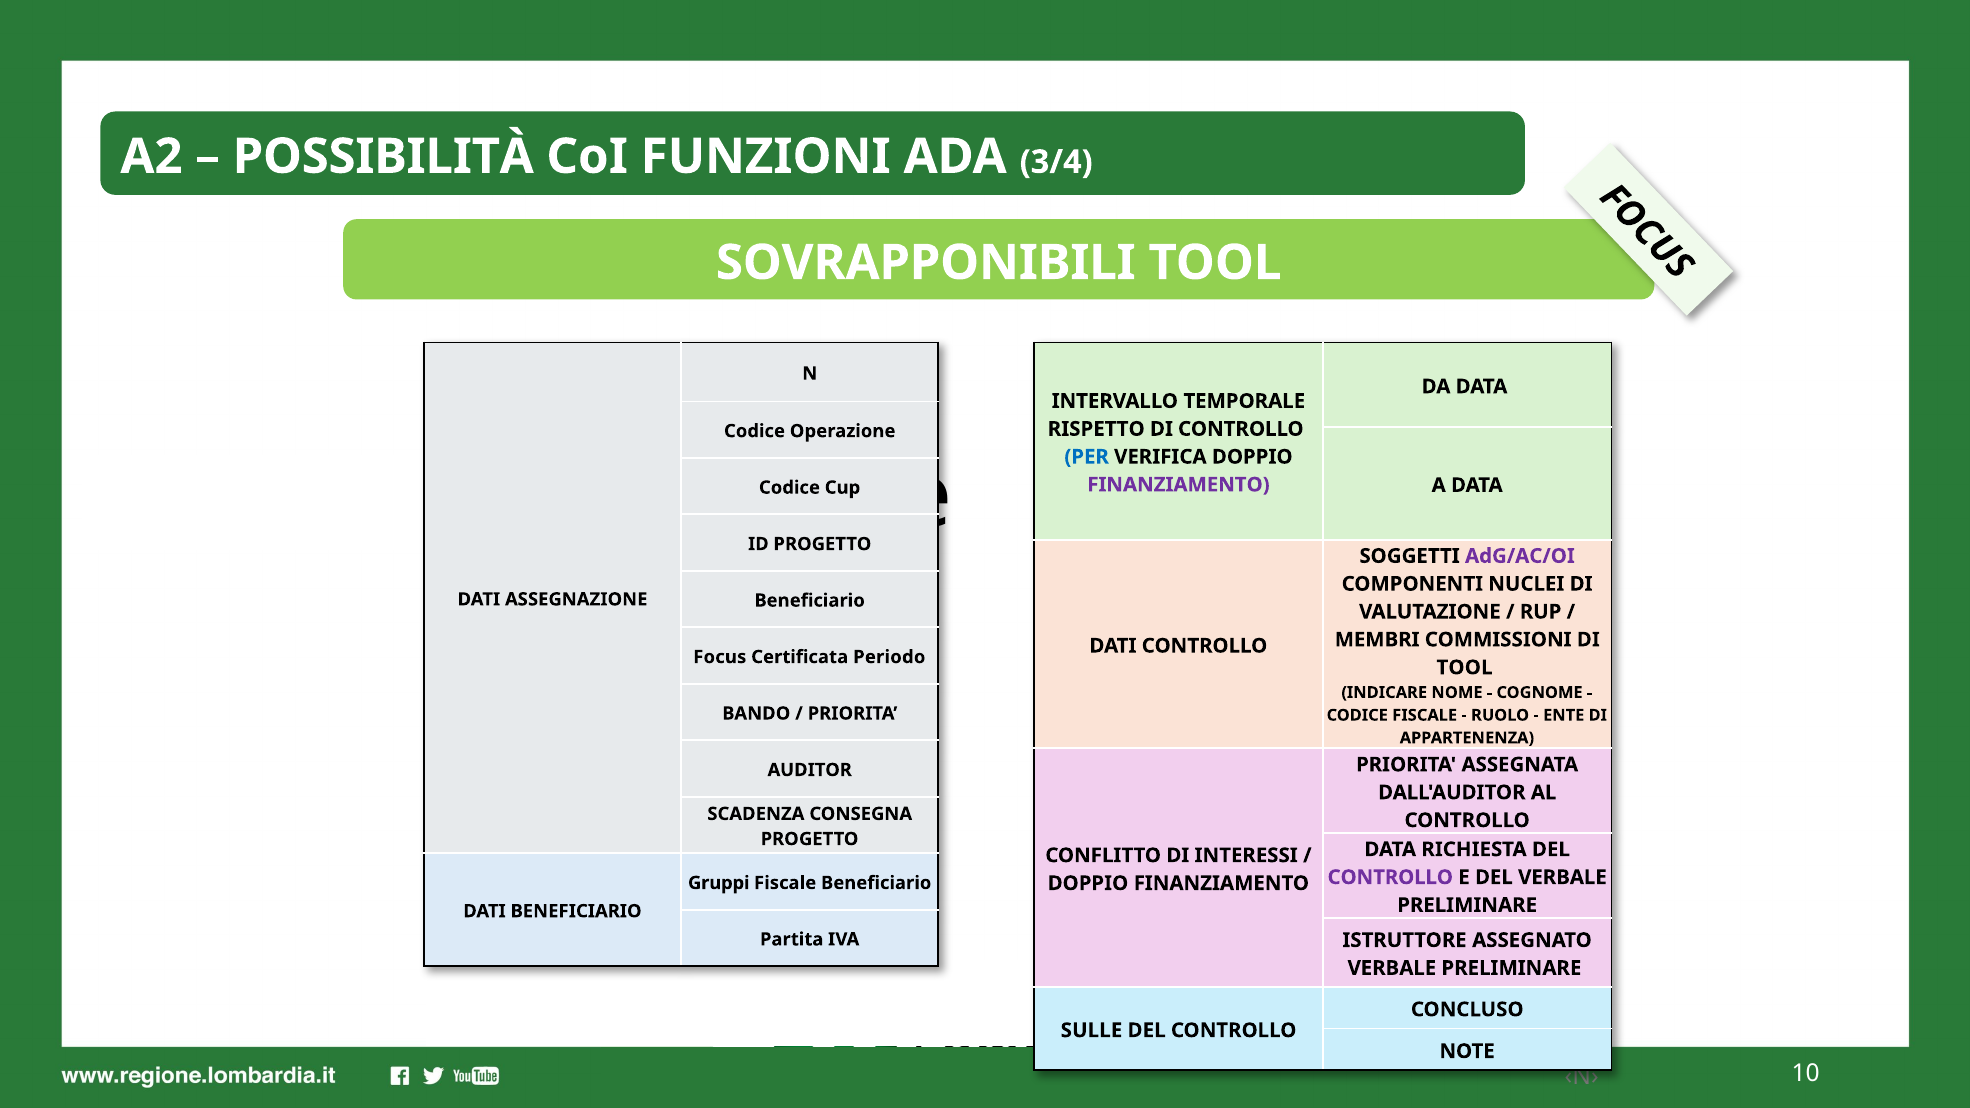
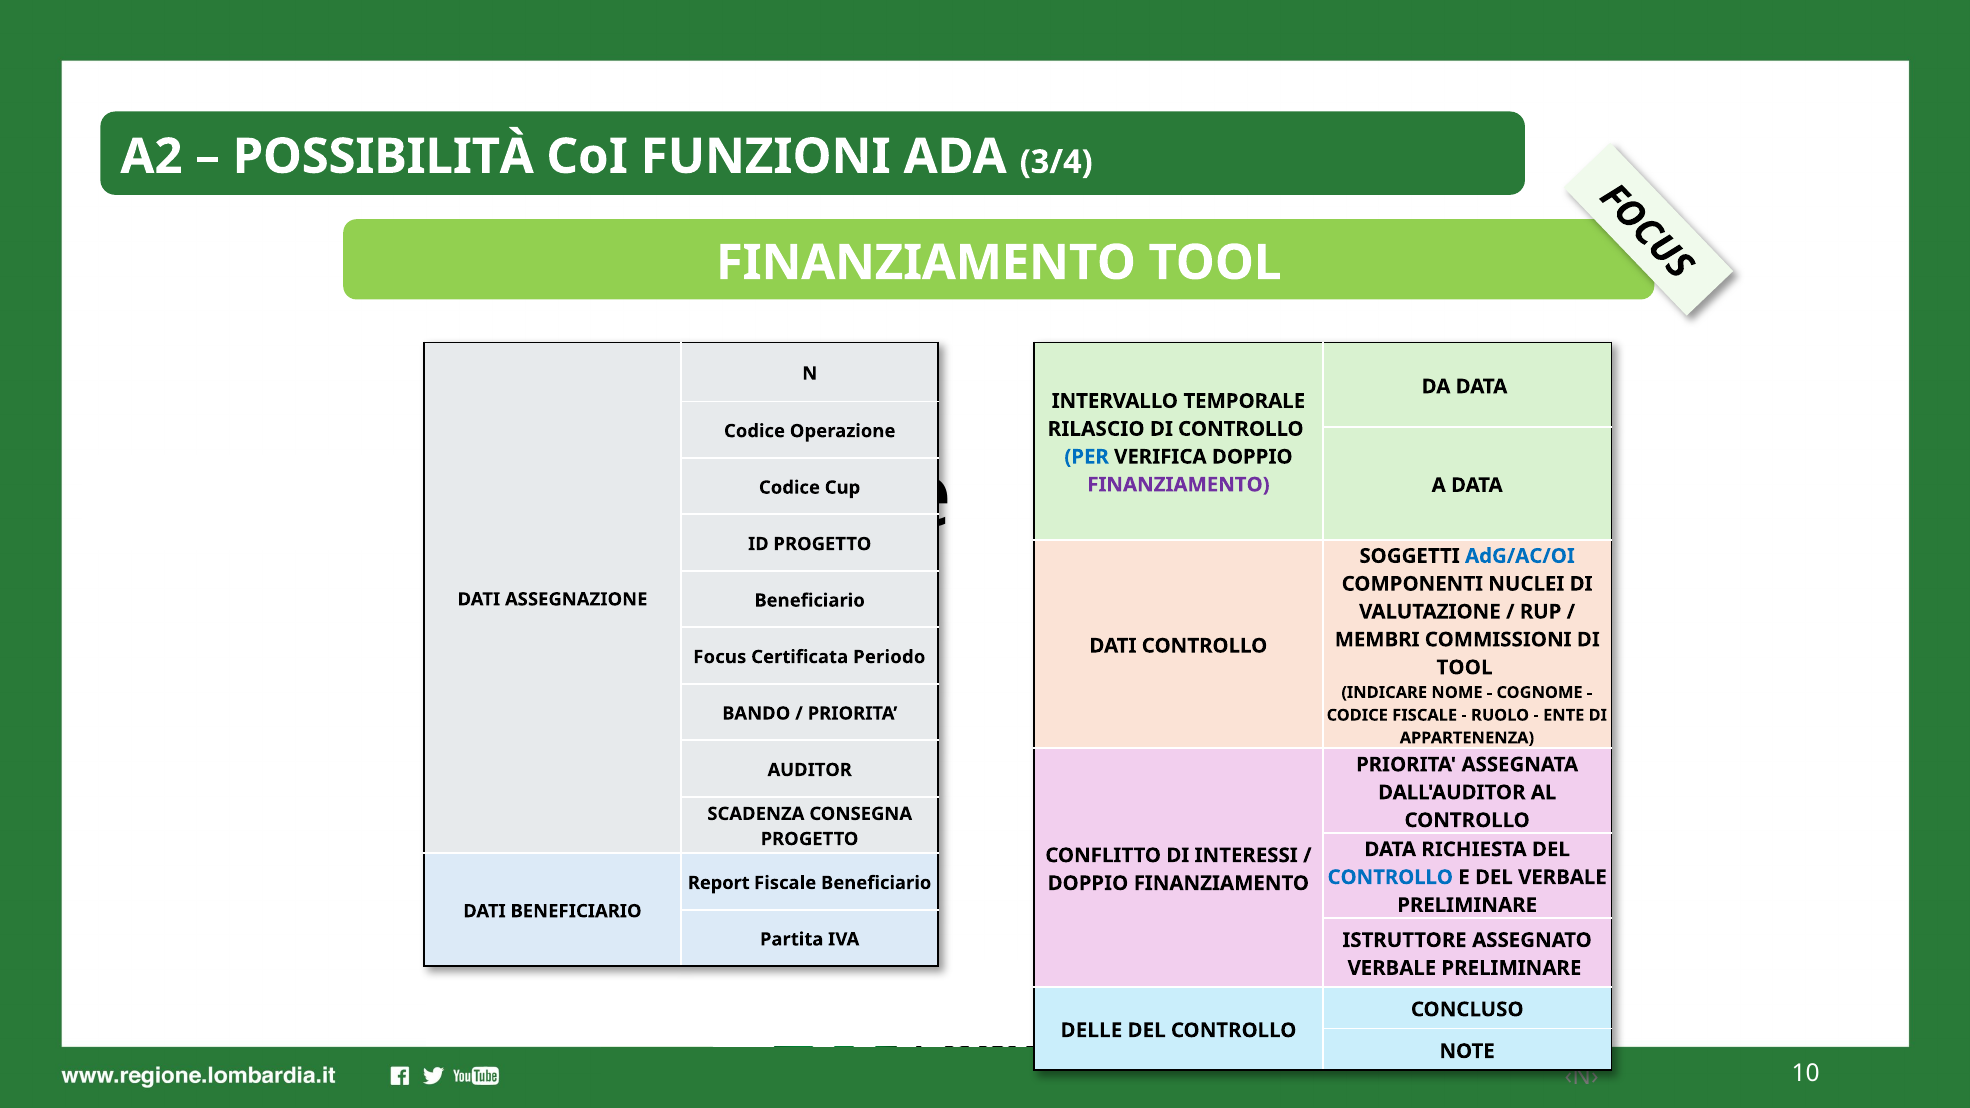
SOVRAPPONIBILI at (926, 263): SOVRAPPONIBILI -> FINANZIAMENTO
RISPETTO: RISPETTO -> RILASCIO
AdG/AC/OI colour: purple -> blue
CONTROLLO at (1390, 877) colour: purple -> blue
Gruppi: Gruppi -> Report
SULLE: SULLE -> DELLE
